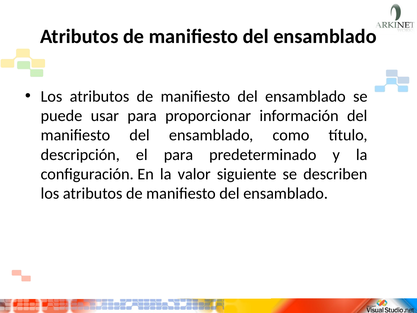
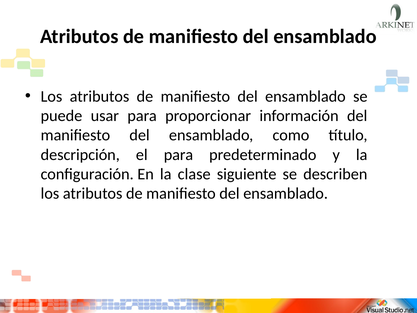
valor: valor -> clase
